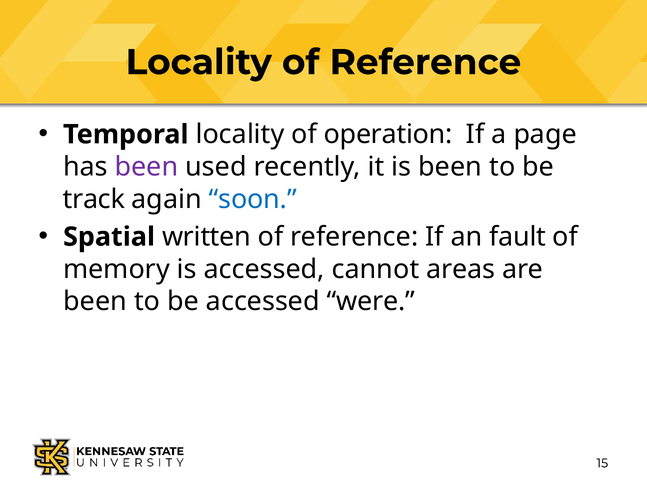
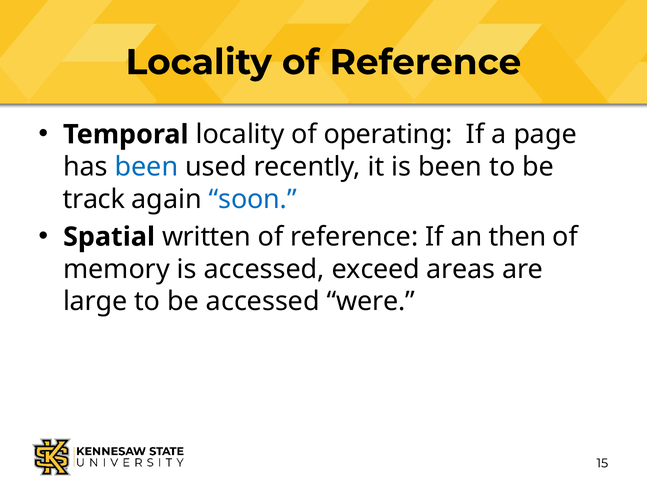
operation: operation -> operating
been at (147, 167) colour: purple -> blue
fault: fault -> then
cannot: cannot -> exceed
been at (95, 302): been -> large
